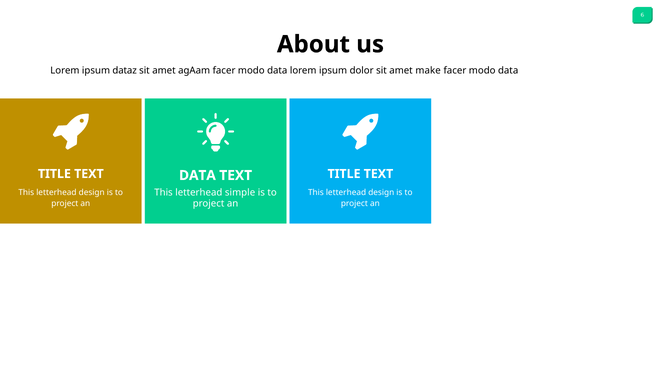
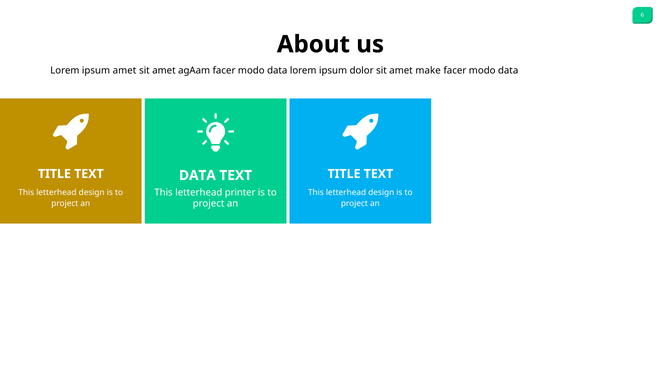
ipsum dataz: dataz -> amet
simple: simple -> printer
